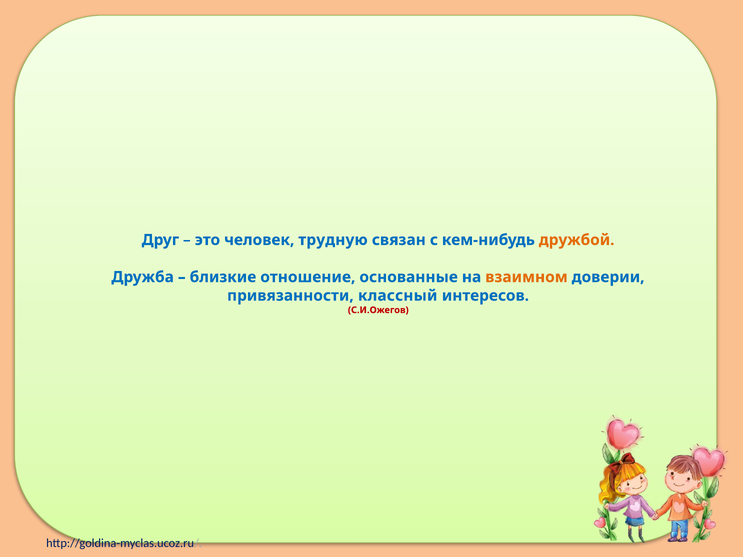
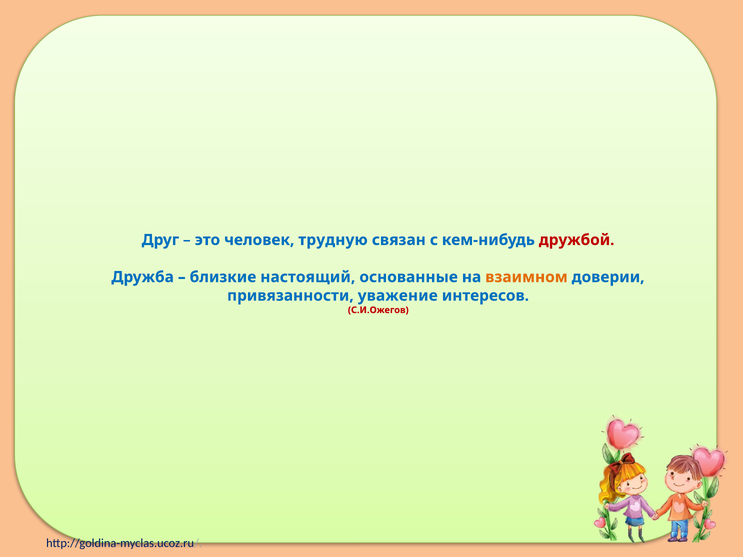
дружбой colour: orange -> red
отношение: отношение -> настоящий
классный: классный -> уважение
